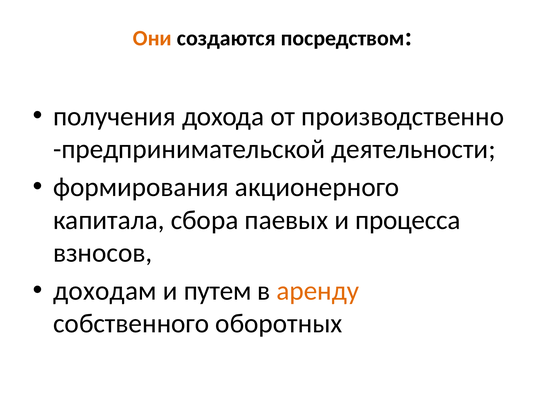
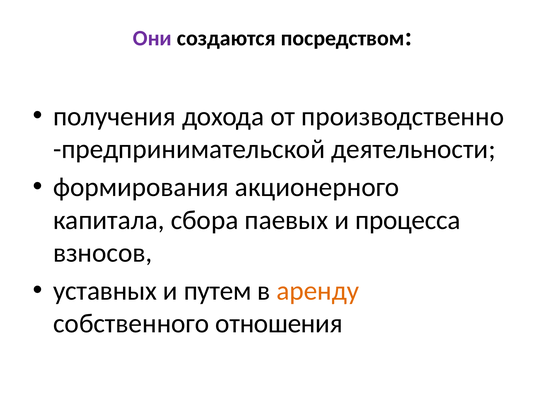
Они colour: orange -> purple
доходам: доходам -> уставных
оборотных: оборотных -> отношения
